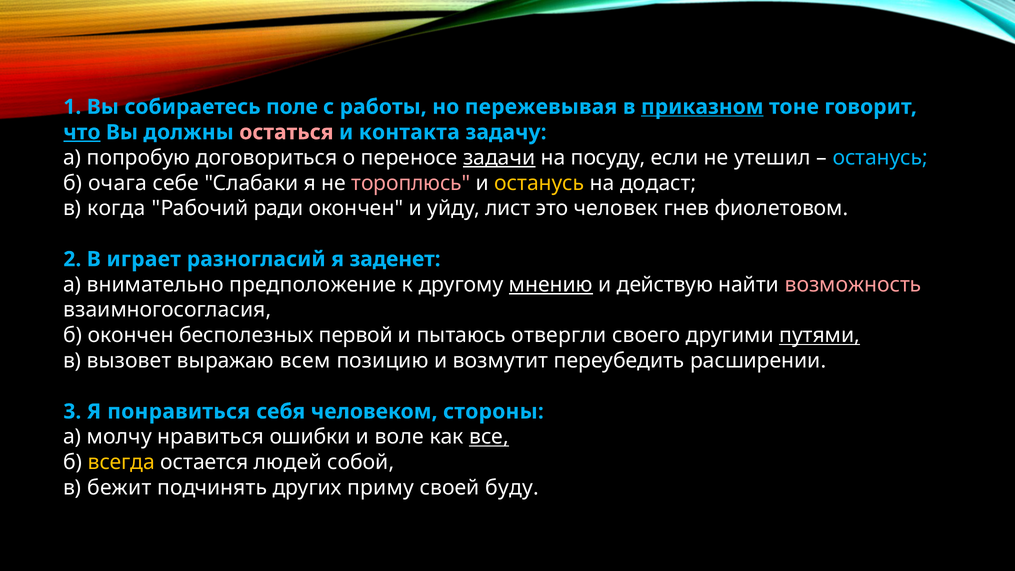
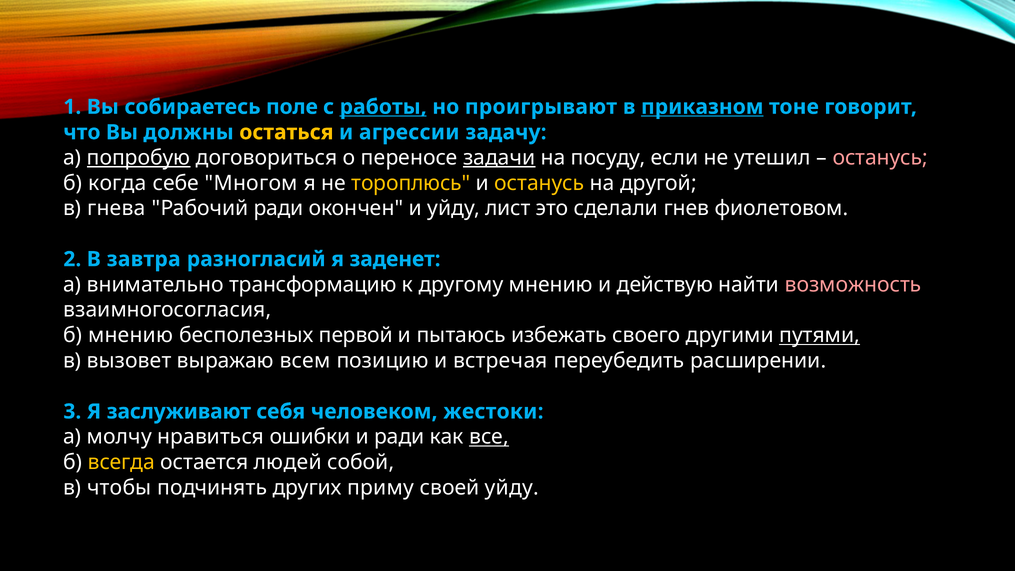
работы underline: none -> present
пережевывая: пережевывая -> проигрывают
что underline: present -> none
остаться colour: pink -> yellow
контакта: контакта -> агрессии
попробую underline: none -> present
останусь at (880, 158) colour: light blue -> pink
очага: очага -> когда
Слабаки: Слабаки -> Многом
тороплюсь colour: pink -> yellow
додаст: додаст -> другой
когда: когда -> гнева
человек: человек -> сделали
играет: играет -> завтра
предположение: предположение -> трансформацию
мнению at (551, 285) underline: present -> none
б окончен: окончен -> мнению
отвергли: отвергли -> избежать
возмутит: возмутит -> встречая
понравиться: понравиться -> заслуживают
стороны: стороны -> жестоки
и воле: воле -> ради
бежит: бежит -> чтобы
своей буду: буду -> уйду
